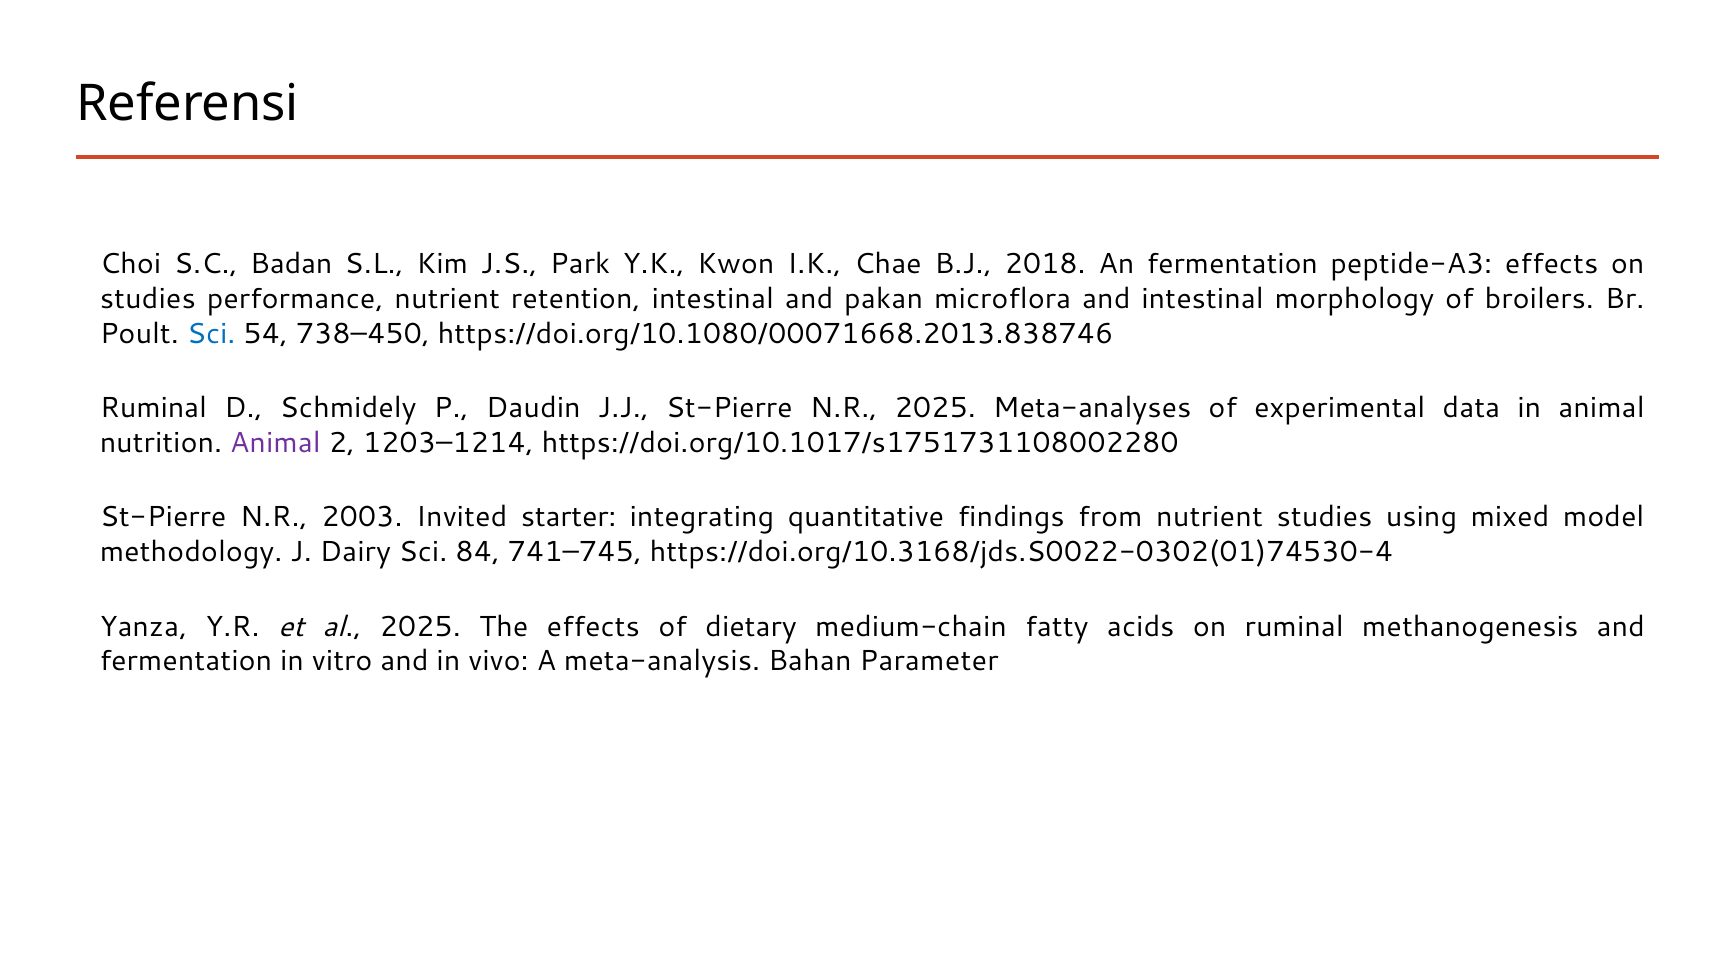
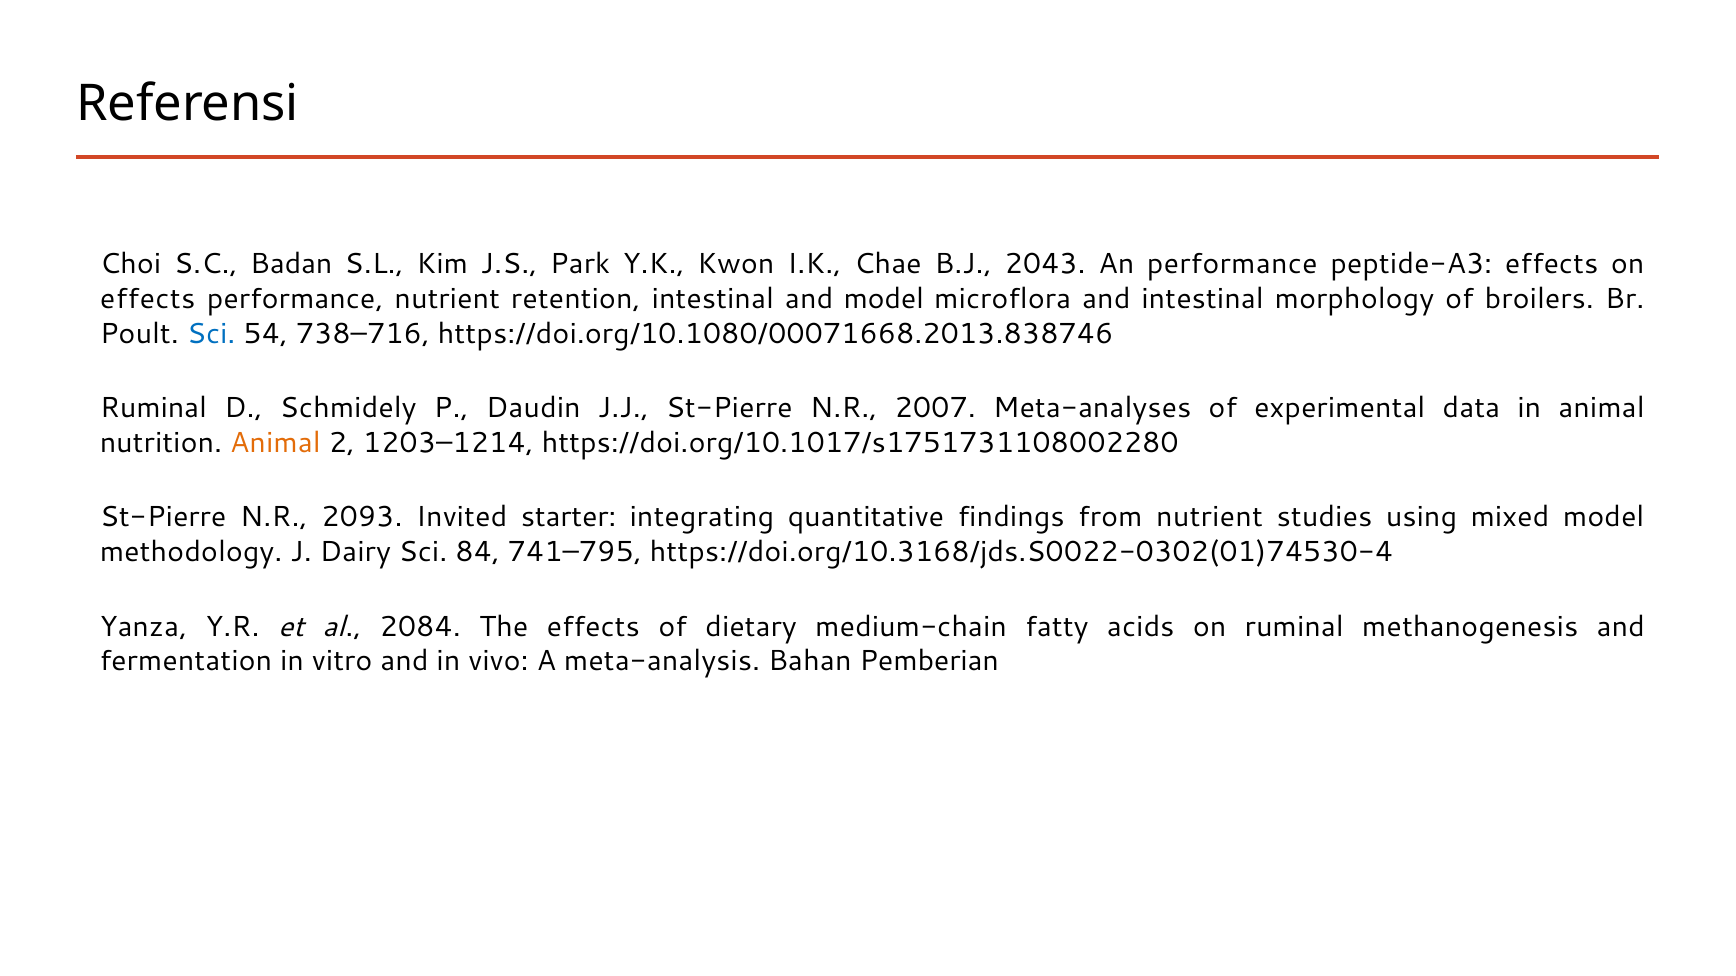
2018: 2018 -> 2043
An fermentation: fermentation -> performance
studies at (148, 299): studies -> effects
and pakan: pakan -> model
738–450: 738–450 -> 738–716
N.R 2025: 2025 -> 2007
Animal at (275, 443) colour: purple -> orange
2003: 2003 -> 2093
741–745: 741–745 -> 741–795
al 2025: 2025 -> 2084
Parameter: Parameter -> Pemberian
